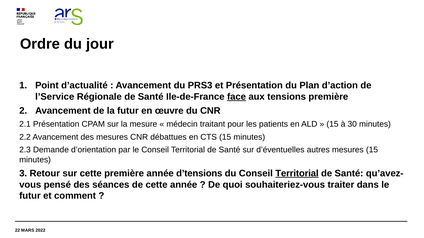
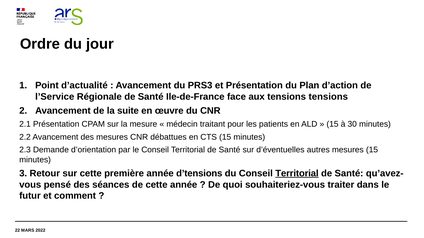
face underline: present -> none
tensions première: première -> tensions
la futur: futur -> suite
